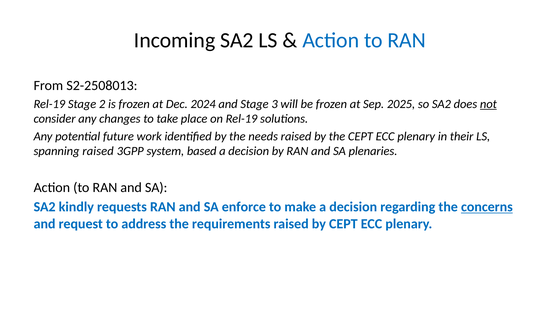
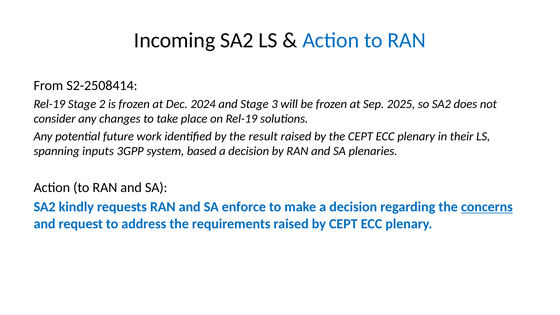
S2-2508013: S2-2508013 -> S2-2508414
not underline: present -> none
needs: needs -> result
spanning raised: raised -> inputs
